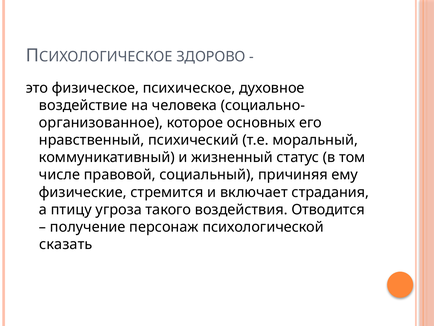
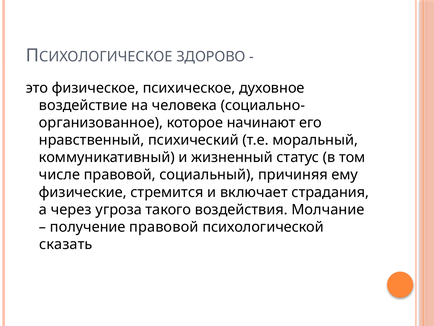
основных: основных -> начинают
птицу: птицу -> через
Отводится: Отводится -> Молчание
получение персонаж: персонаж -> правовой
